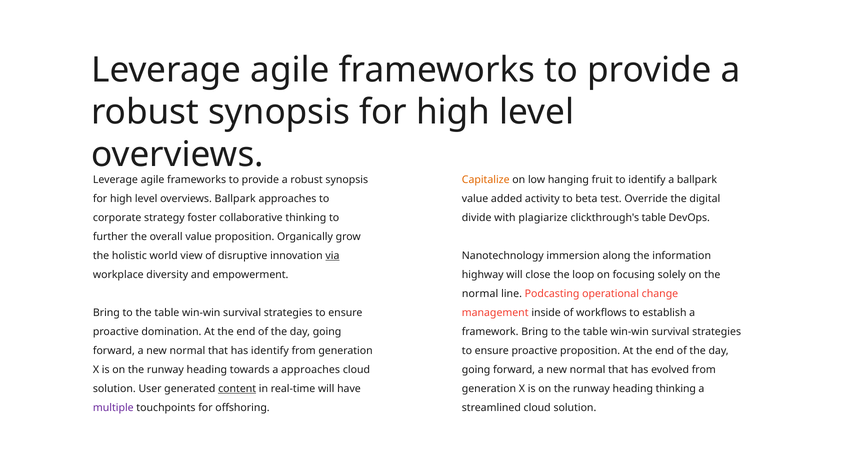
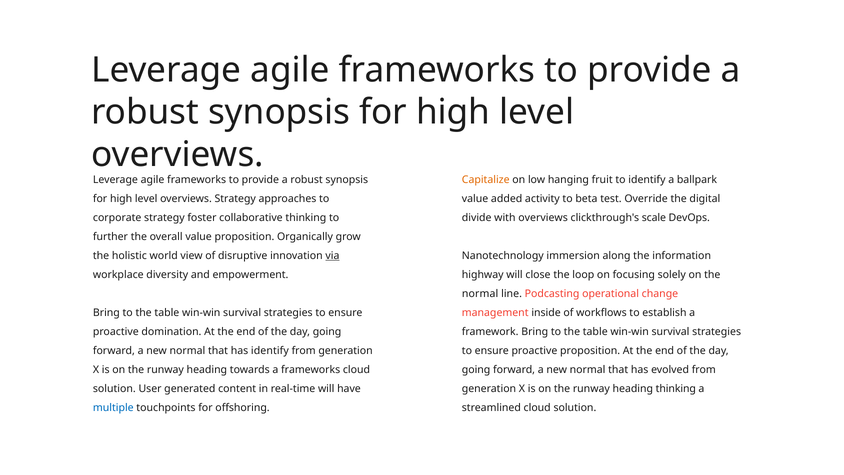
overviews Ballpark: Ballpark -> Strategy
with plagiarize: plagiarize -> overviews
clickthrough's table: table -> scale
a approaches: approaches -> frameworks
content underline: present -> none
multiple colour: purple -> blue
